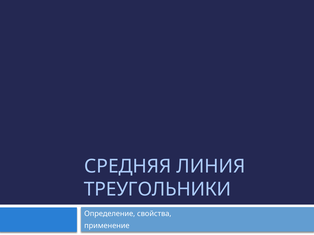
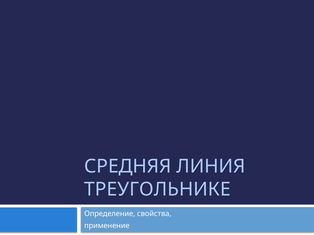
ТРЕУГОЛЬНИКИ: ТРЕУГОЛЬНИКИ -> ТРЕУГОЛЬНИКЕ
